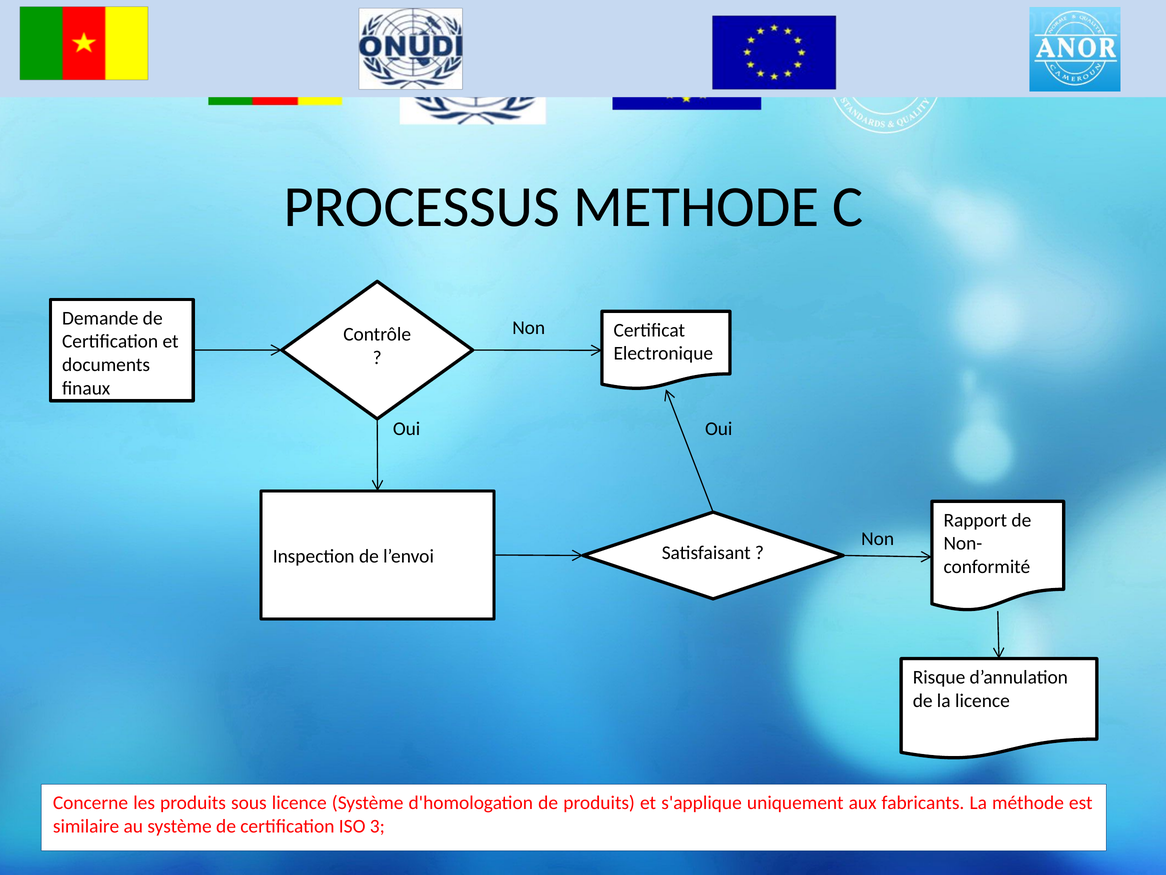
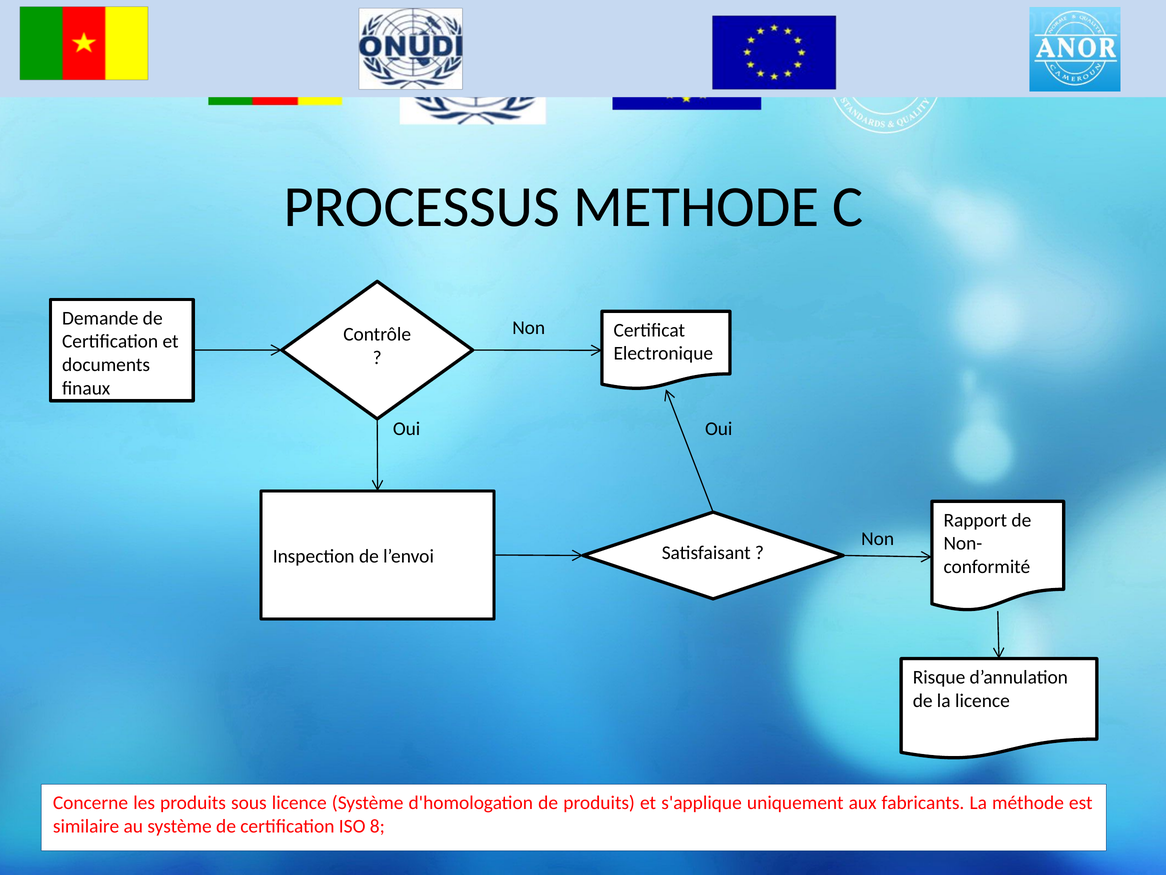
3: 3 -> 8
